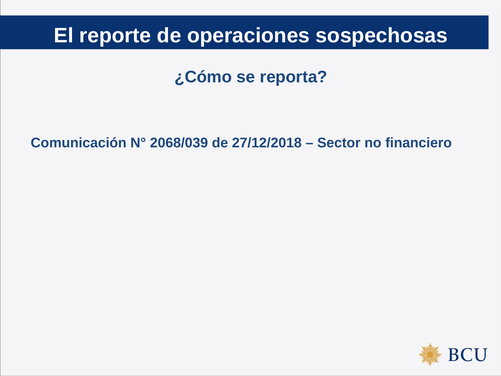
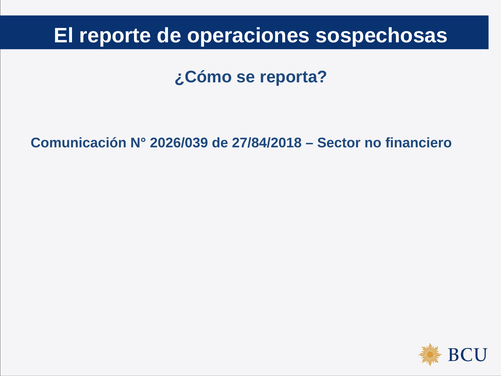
2068/039: 2068/039 -> 2026/039
27/12/2018: 27/12/2018 -> 27/84/2018
